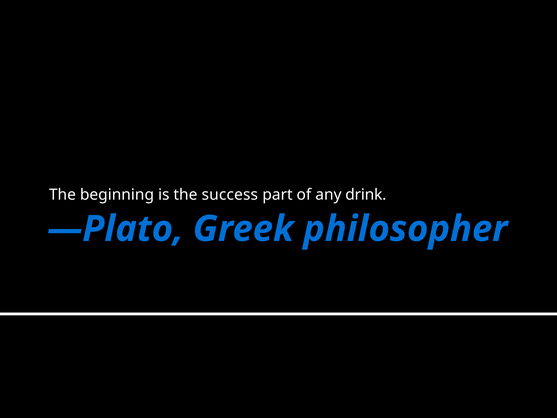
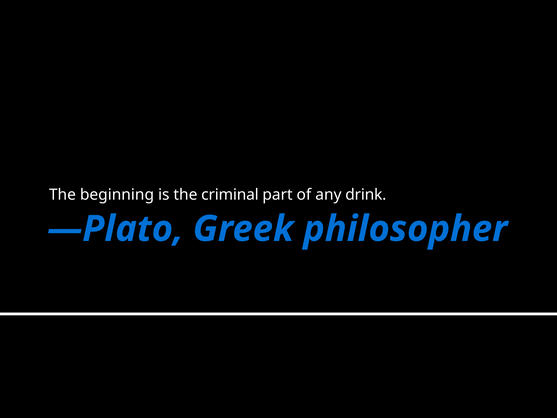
success: success -> criminal
